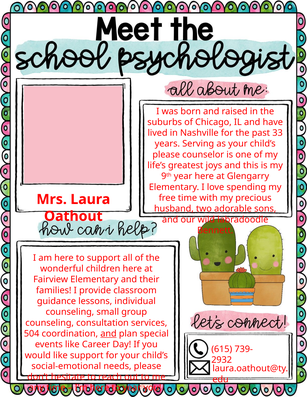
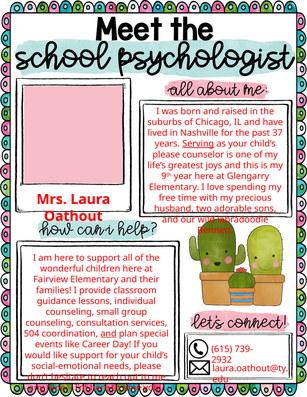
33: 33 -> 37
Serving underline: none -> present
to year: year -> time
